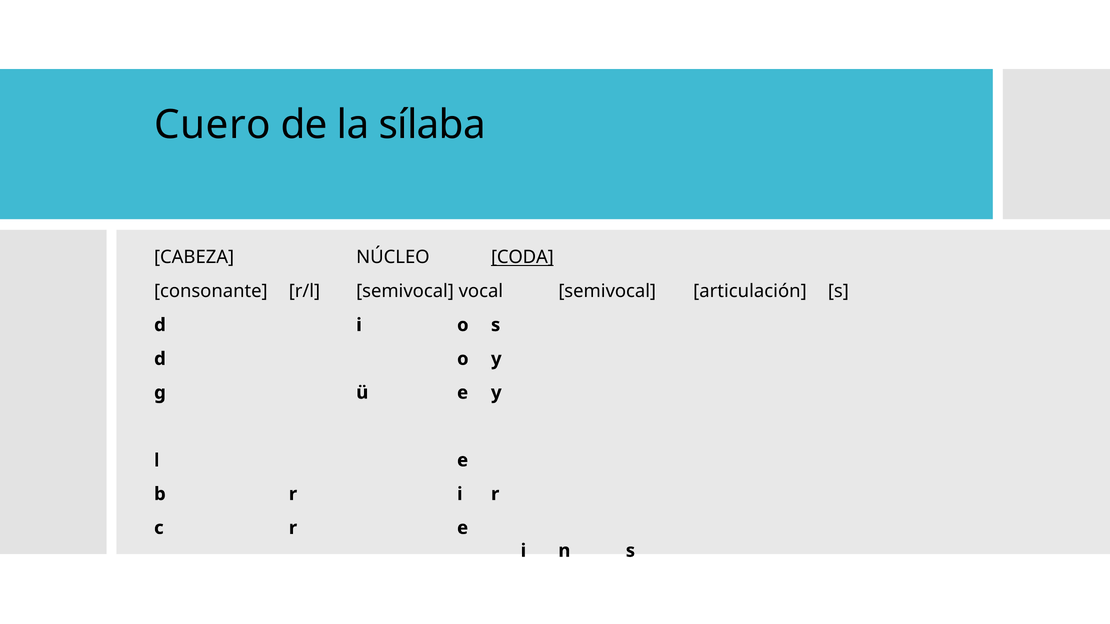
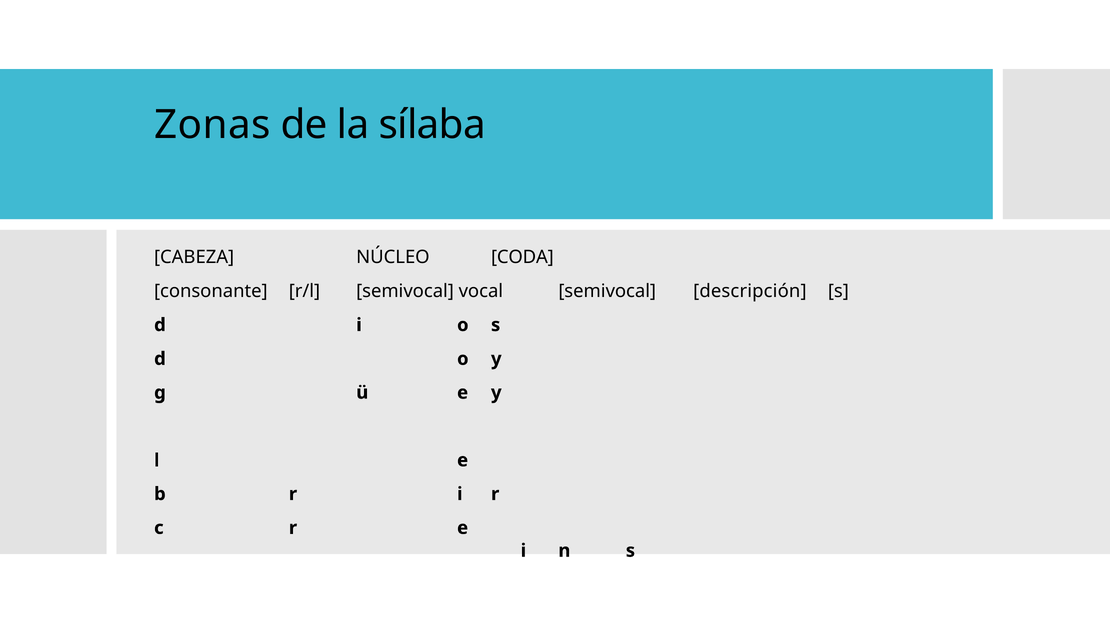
Cuero: Cuero -> Zonas
CODA underline: present -> none
articulación: articulación -> descripción
